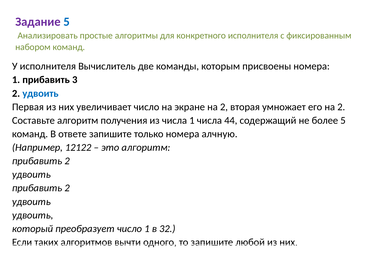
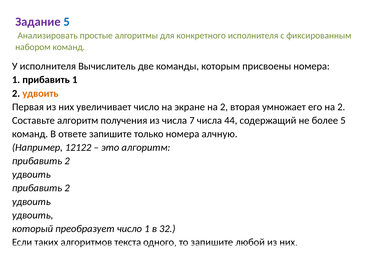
прибавить 3: 3 -> 1
удвоить at (40, 93) colour: blue -> orange
числа 1: 1 -> 7
вычти: вычти -> текста
